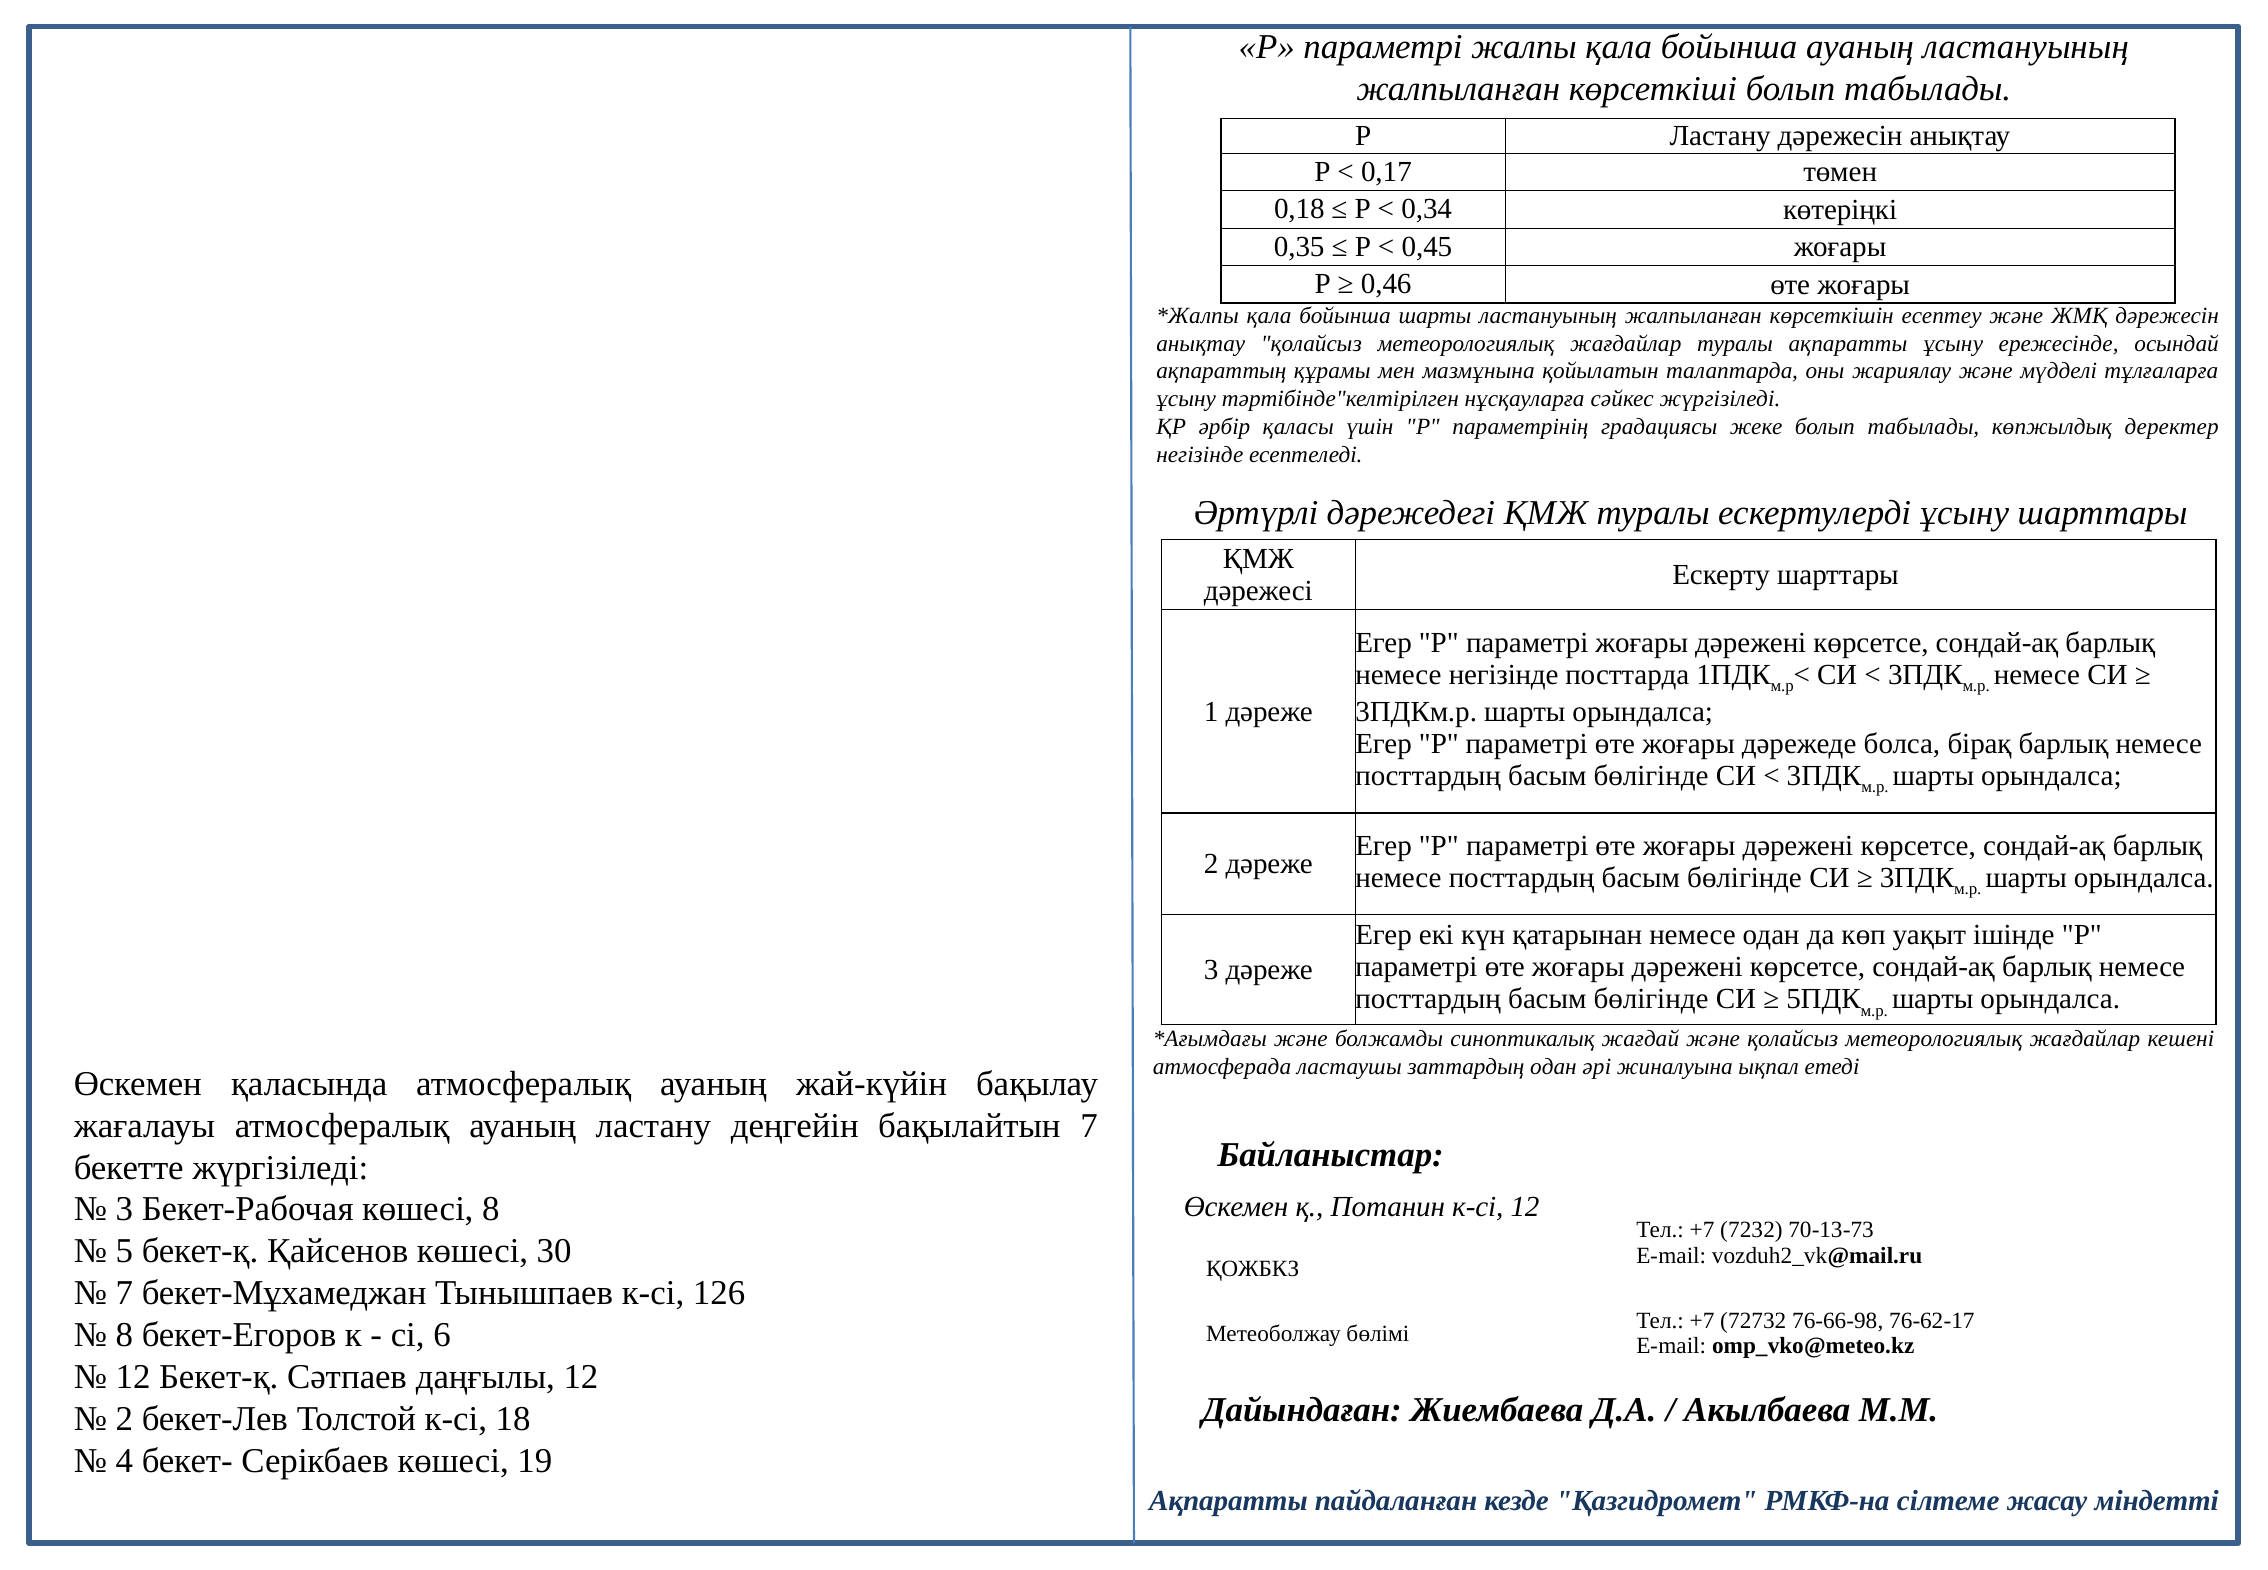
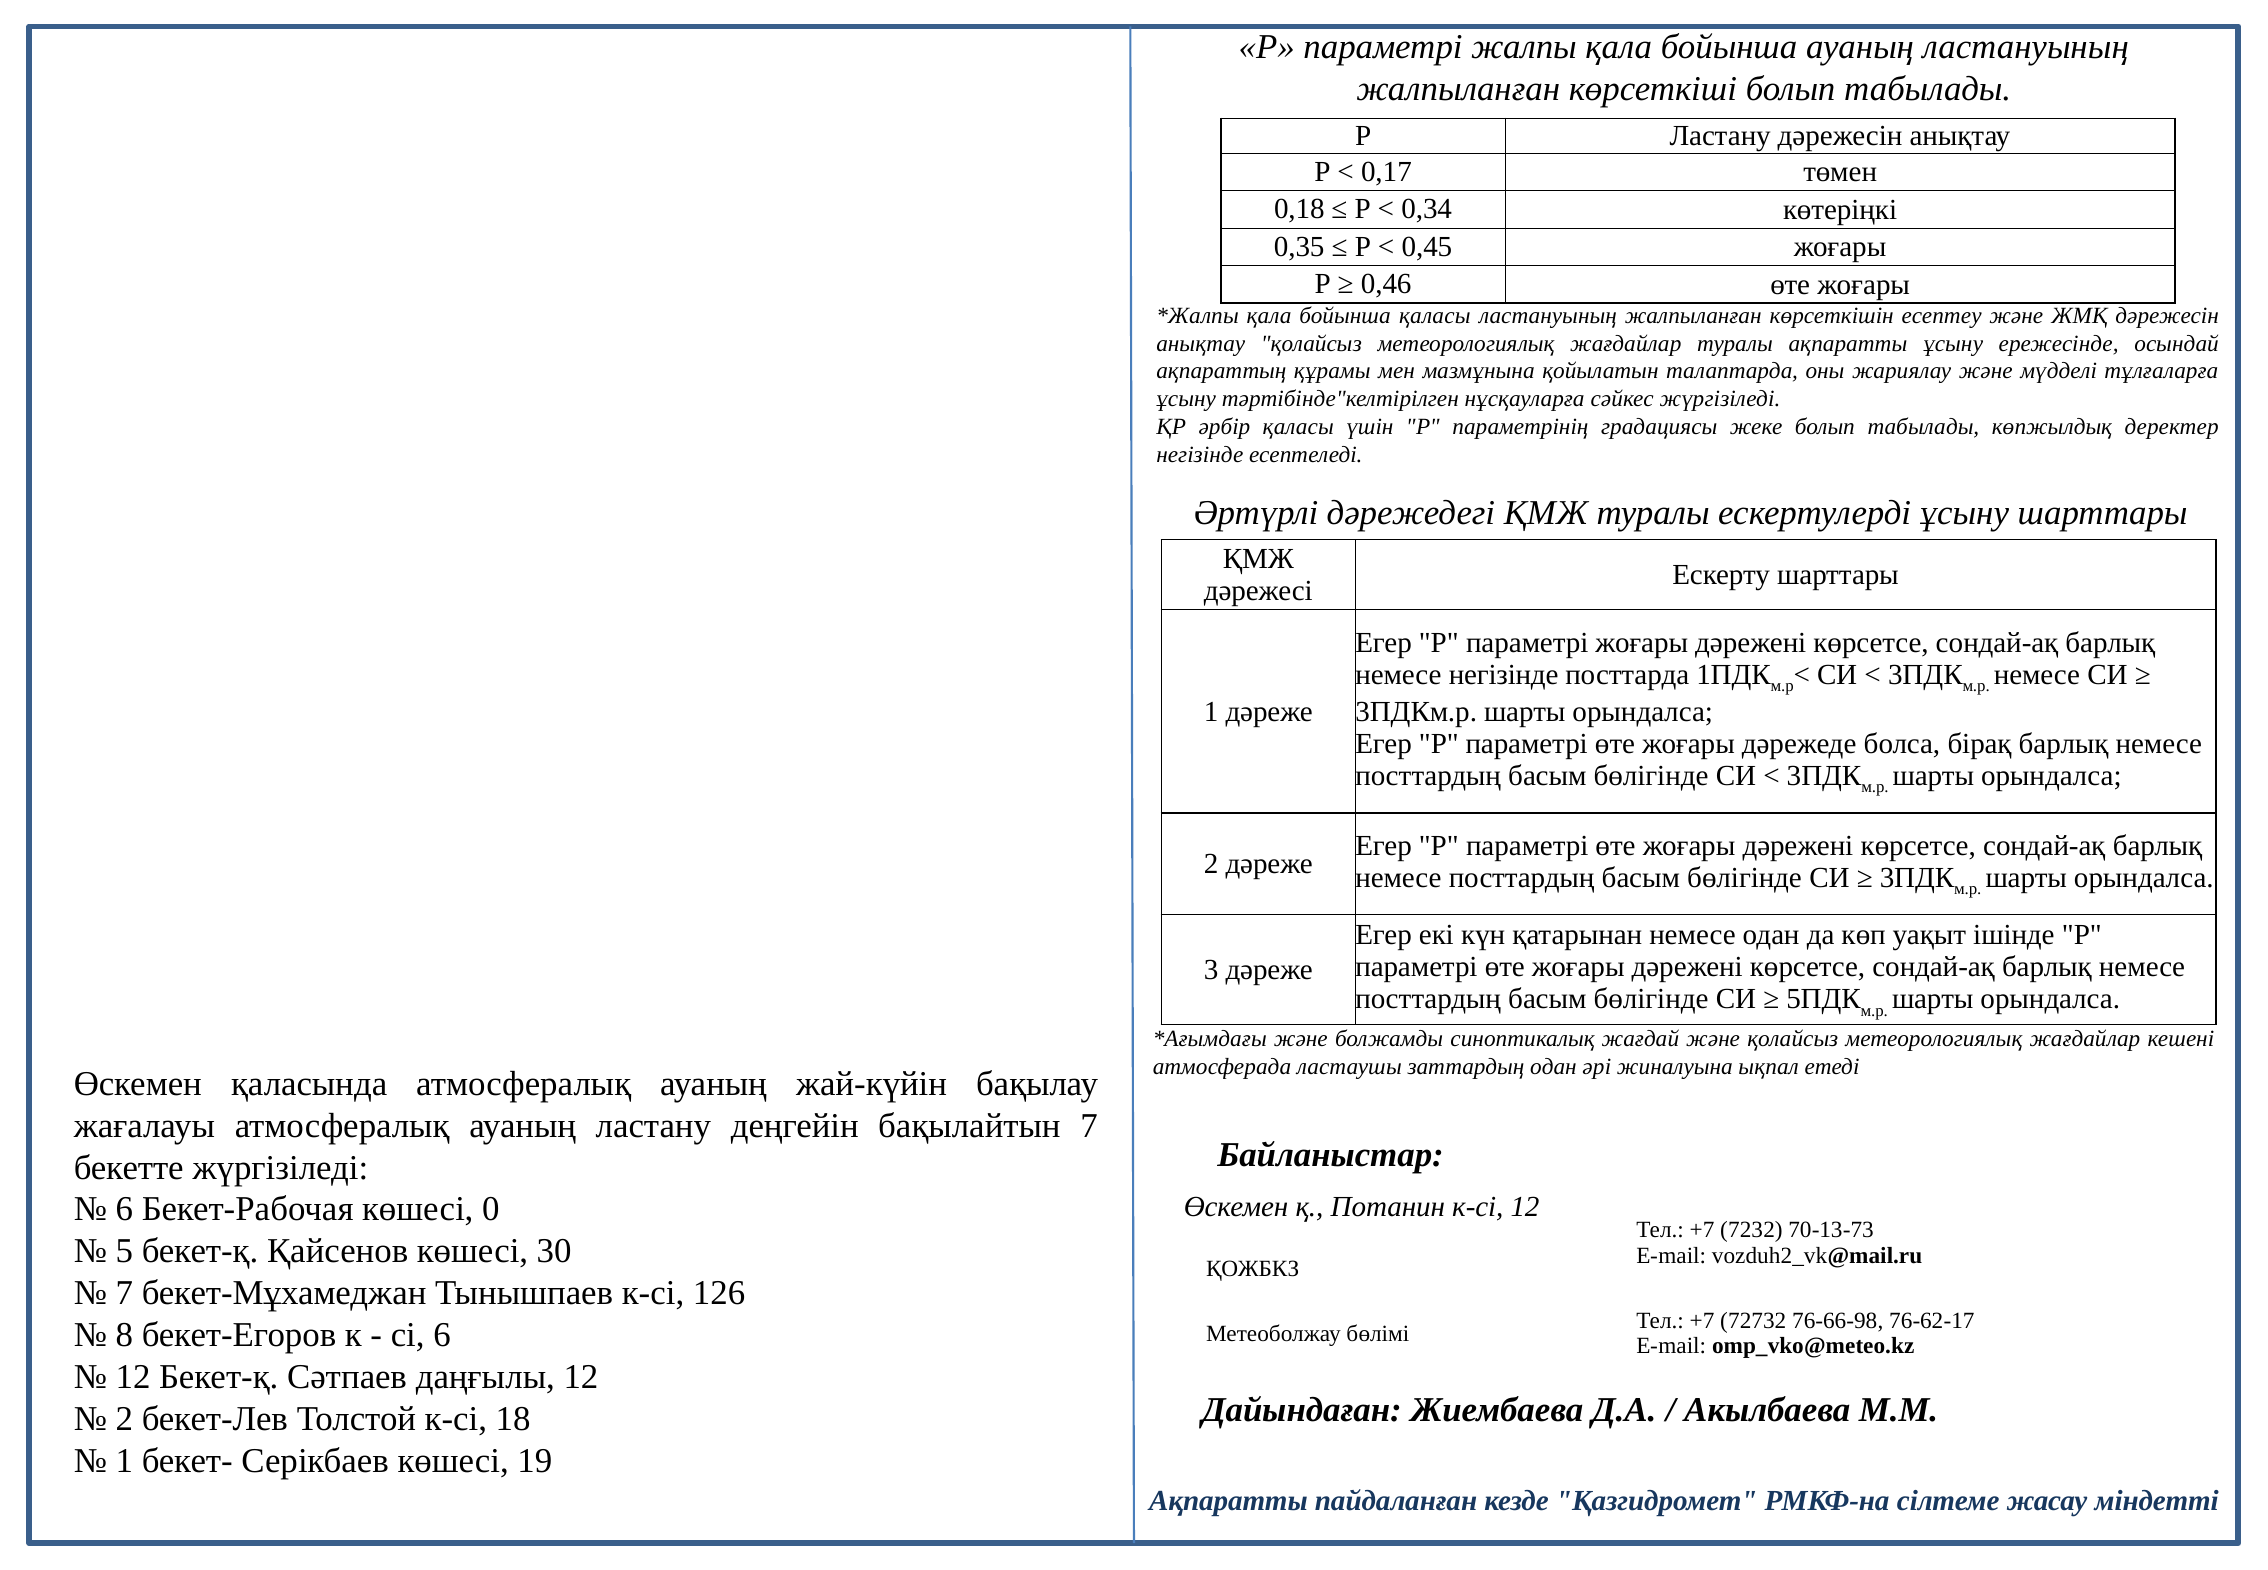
бойынша шарты: шарты -> қаласы
3 at (124, 1209): 3 -> 6
көшесі 8: 8 -> 0
4 at (124, 1461): 4 -> 1
